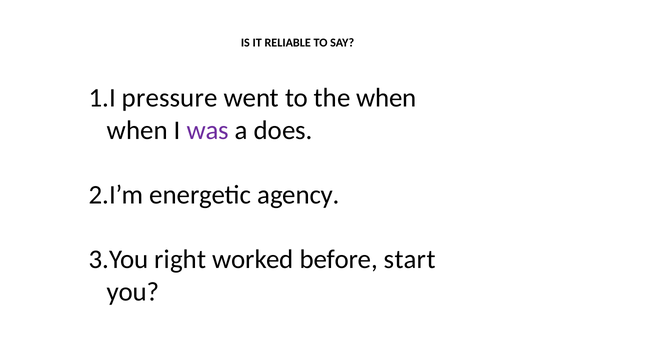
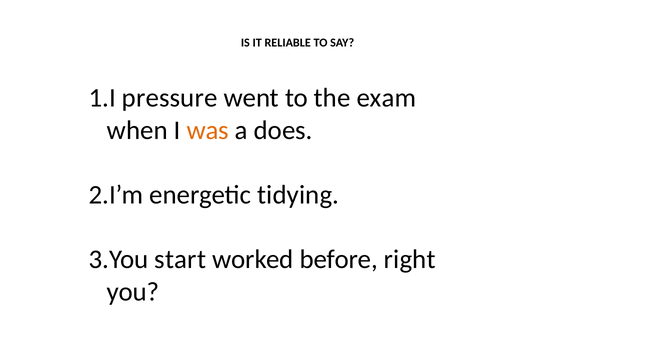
the when: when -> exam
was colour: purple -> orange
agency: agency -> tidying
right: right -> start
start: start -> right
